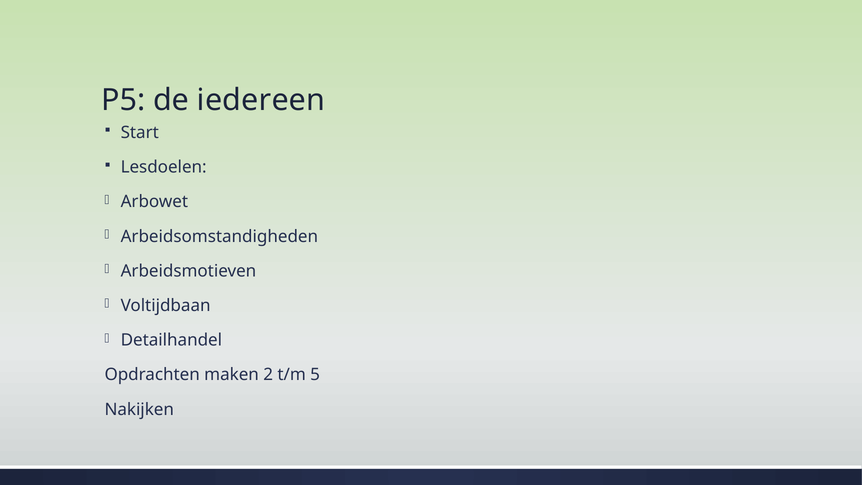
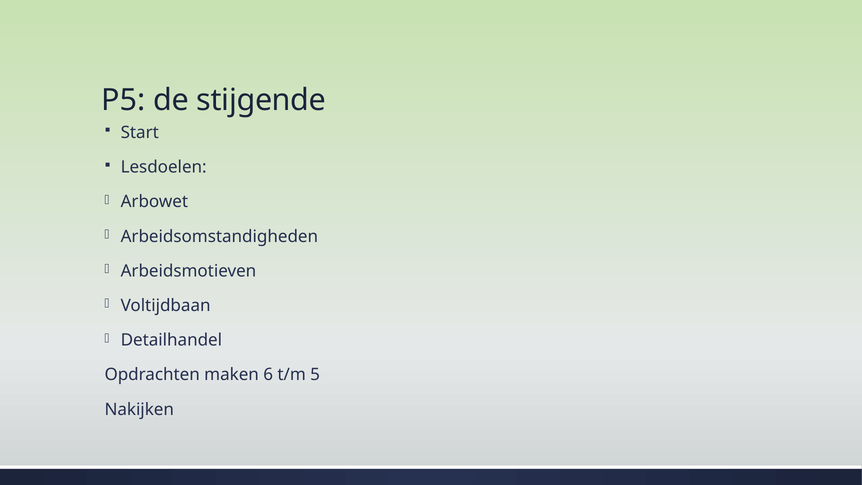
iedereen: iedereen -> stijgende
2: 2 -> 6
